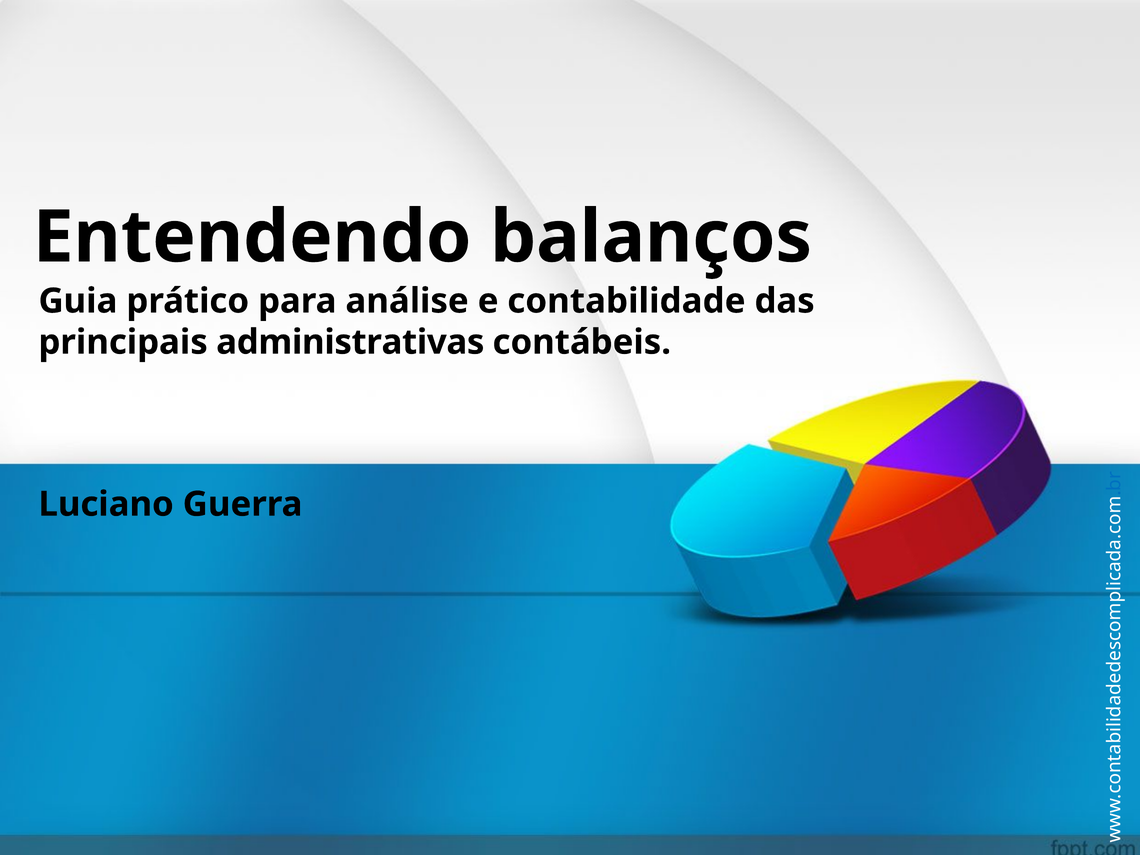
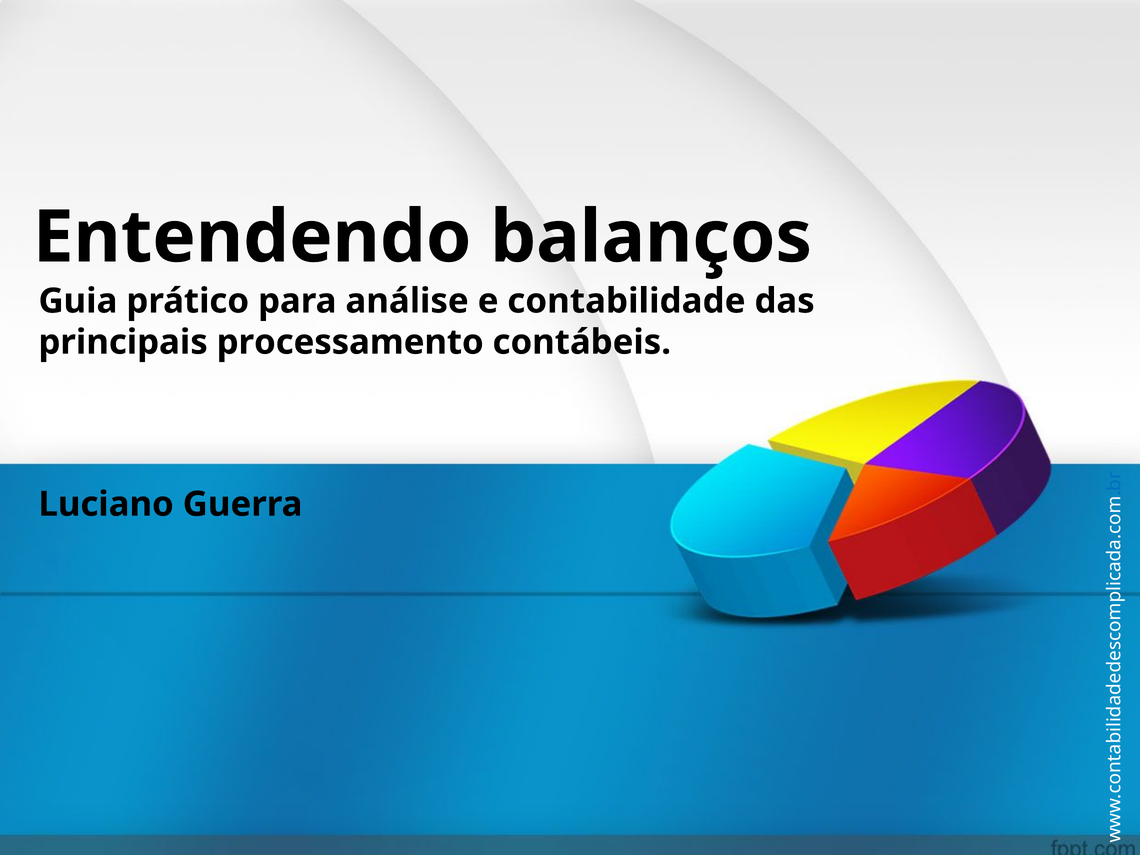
administrativas: administrativas -> processamento
